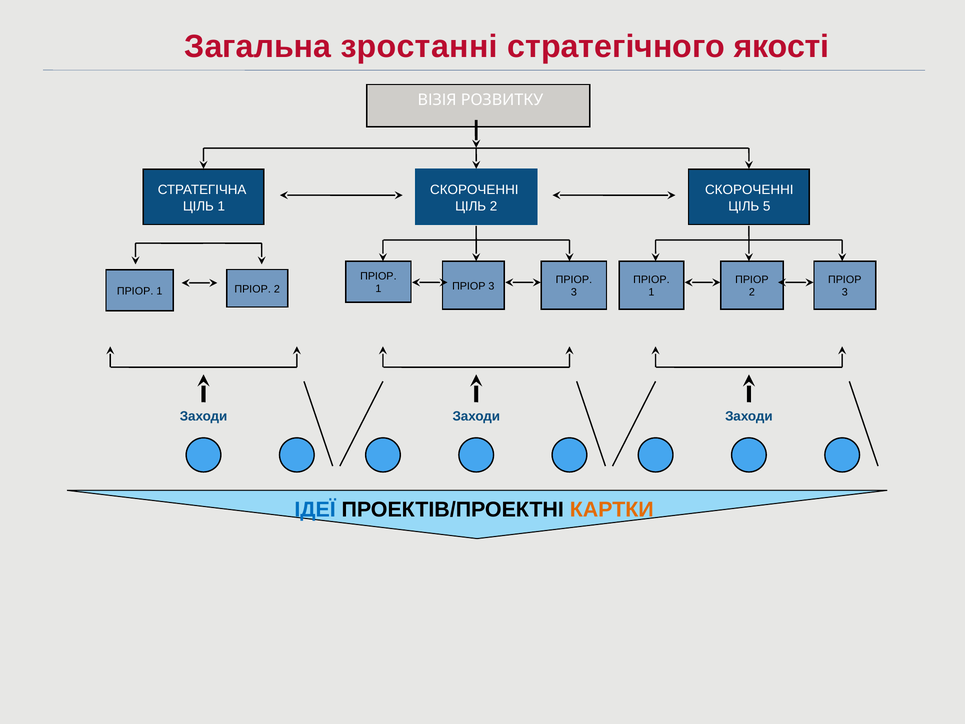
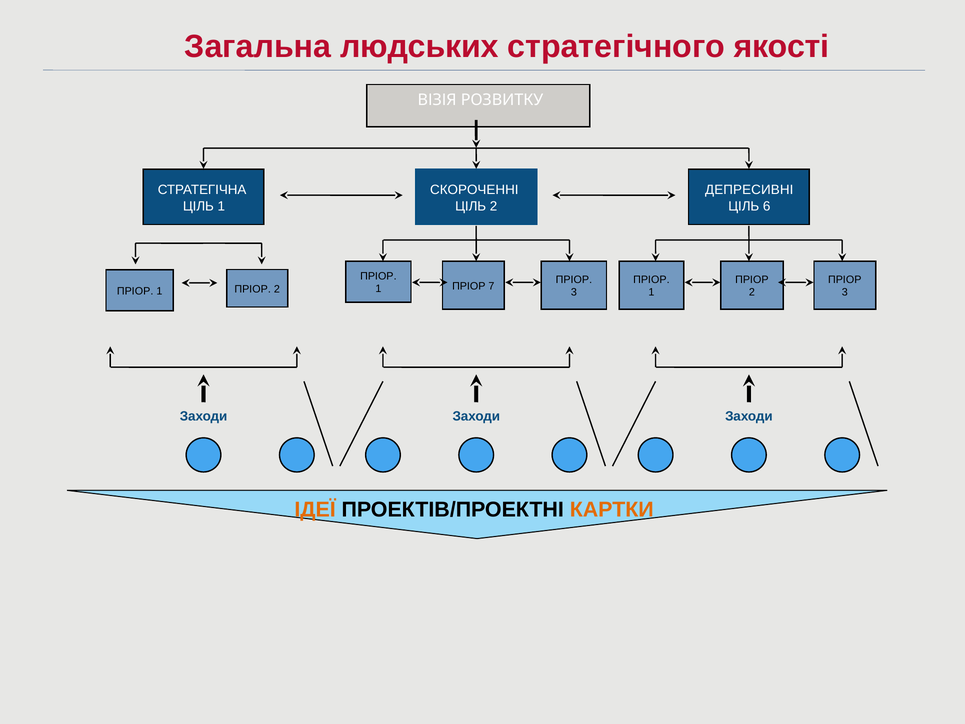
зростанні: зростанні -> людських
СКОРОЧЕННІ at (749, 190): СКОРОЧЕННІ -> ДЕПРЕСИВНІ
5: 5 -> 6
1 ПРІОР 3: 3 -> 7
ІДЕЇ colour: blue -> orange
